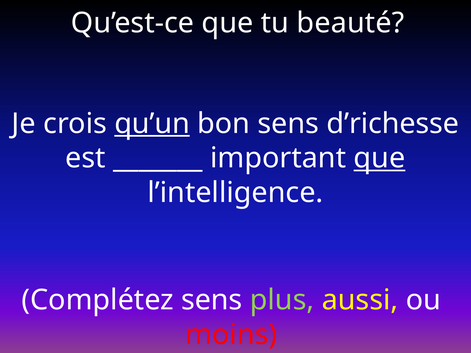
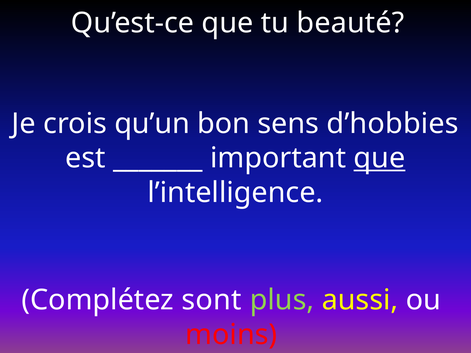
qu’un underline: present -> none
d’richesse: d’richesse -> d’hobbies
Complétez sens: sens -> sont
